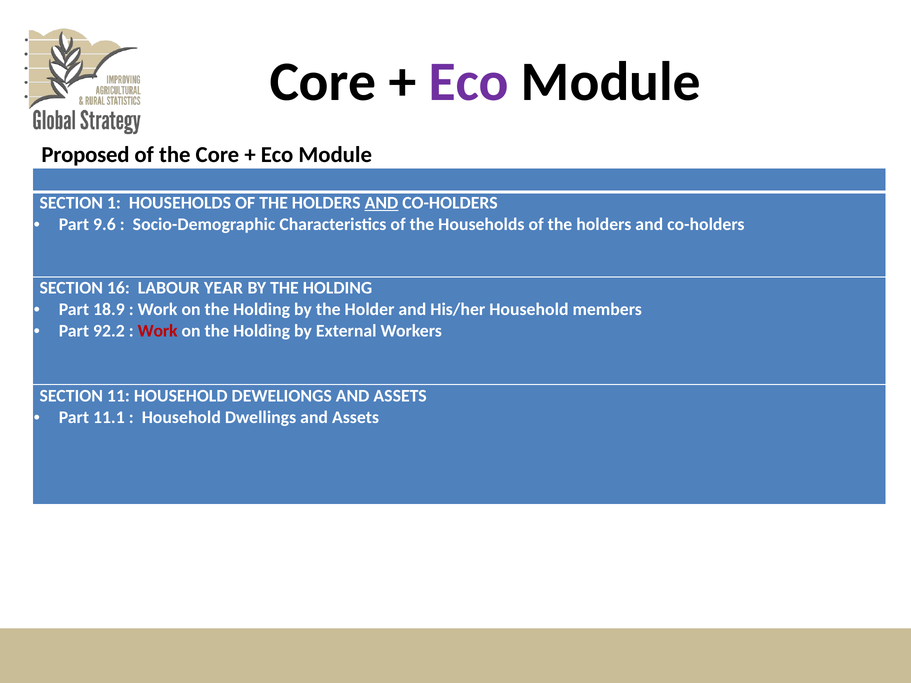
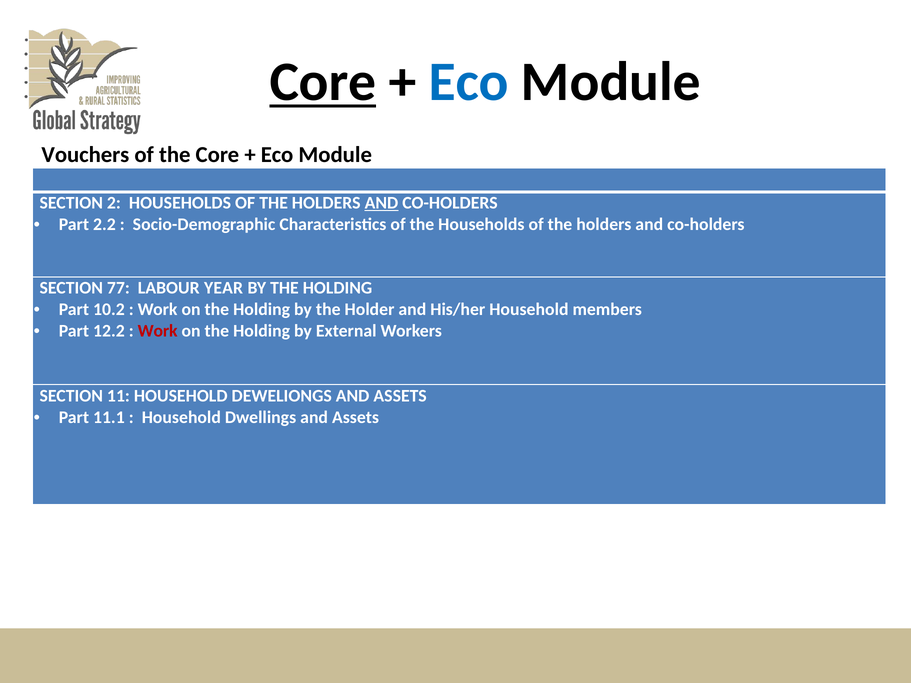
Core at (323, 82) underline: none -> present
Eco at (469, 82) colour: purple -> blue
Proposed: Proposed -> Vouchers
1: 1 -> 2
9.6: 9.6 -> 2.2
16: 16 -> 77
18.9: 18.9 -> 10.2
92.2: 92.2 -> 12.2
